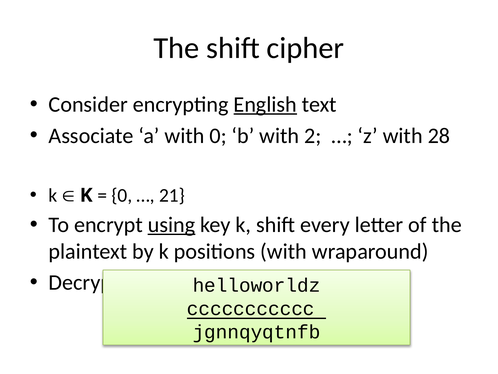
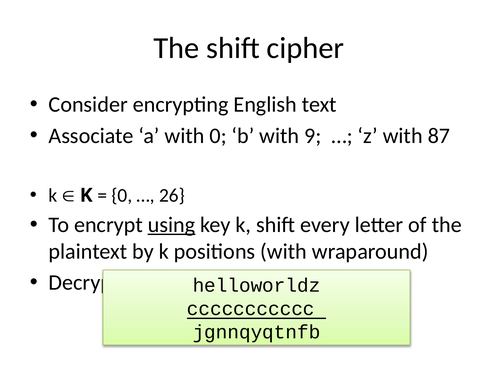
English underline: present -> none
2: 2 -> 9
28: 28 -> 87
21: 21 -> 26
